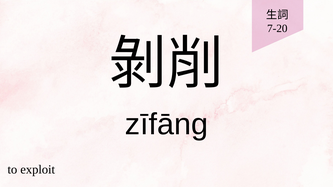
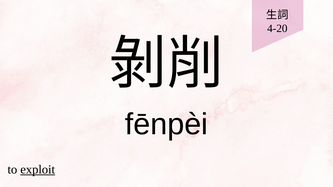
7-20: 7-20 -> 4-20
zīfāng: zīfāng -> fēnpèi
exploit underline: none -> present
